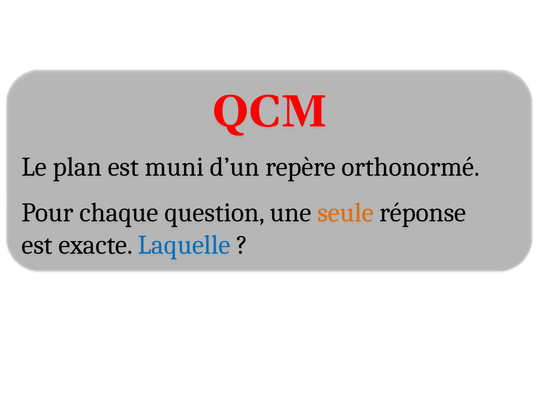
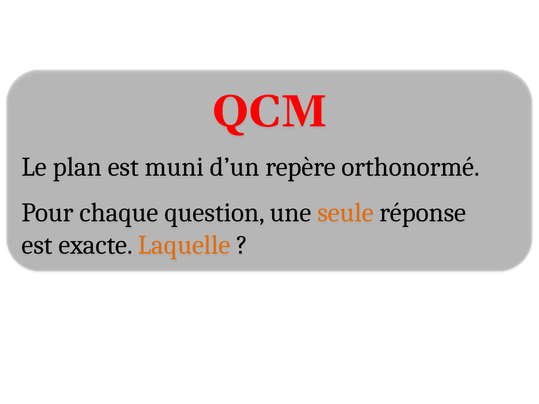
Laquelle colour: blue -> orange
